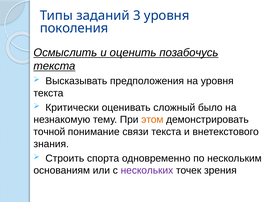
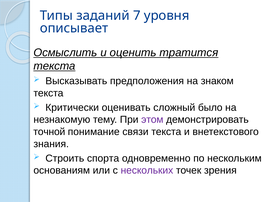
3: 3 -> 7
поколения: поколения -> описывает
позабочусь: позабочусь -> тратится
на уровня: уровня -> знаком
этом colour: orange -> purple
